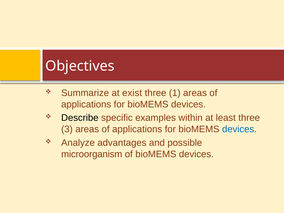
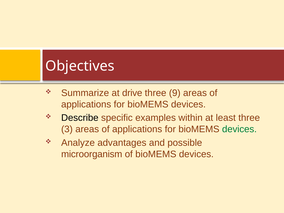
exist: exist -> drive
1: 1 -> 9
devices at (239, 129) colour: blue -> green
